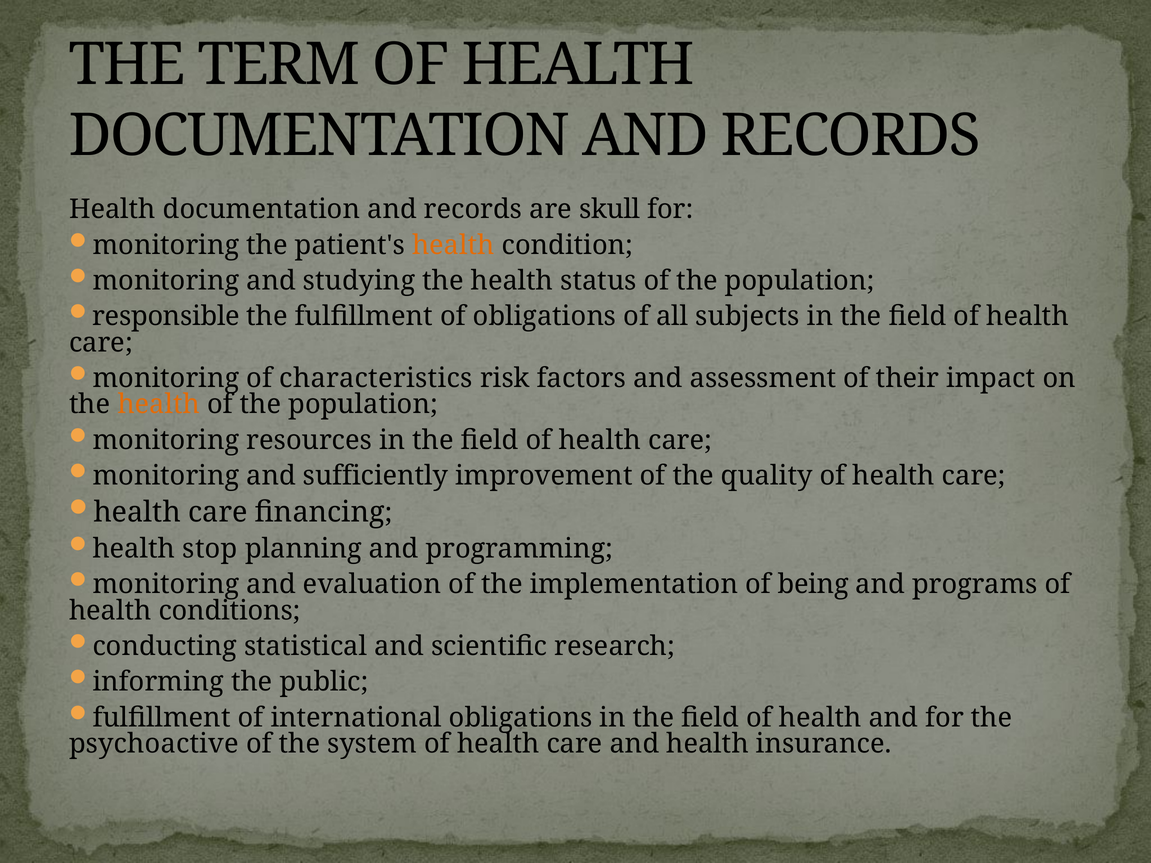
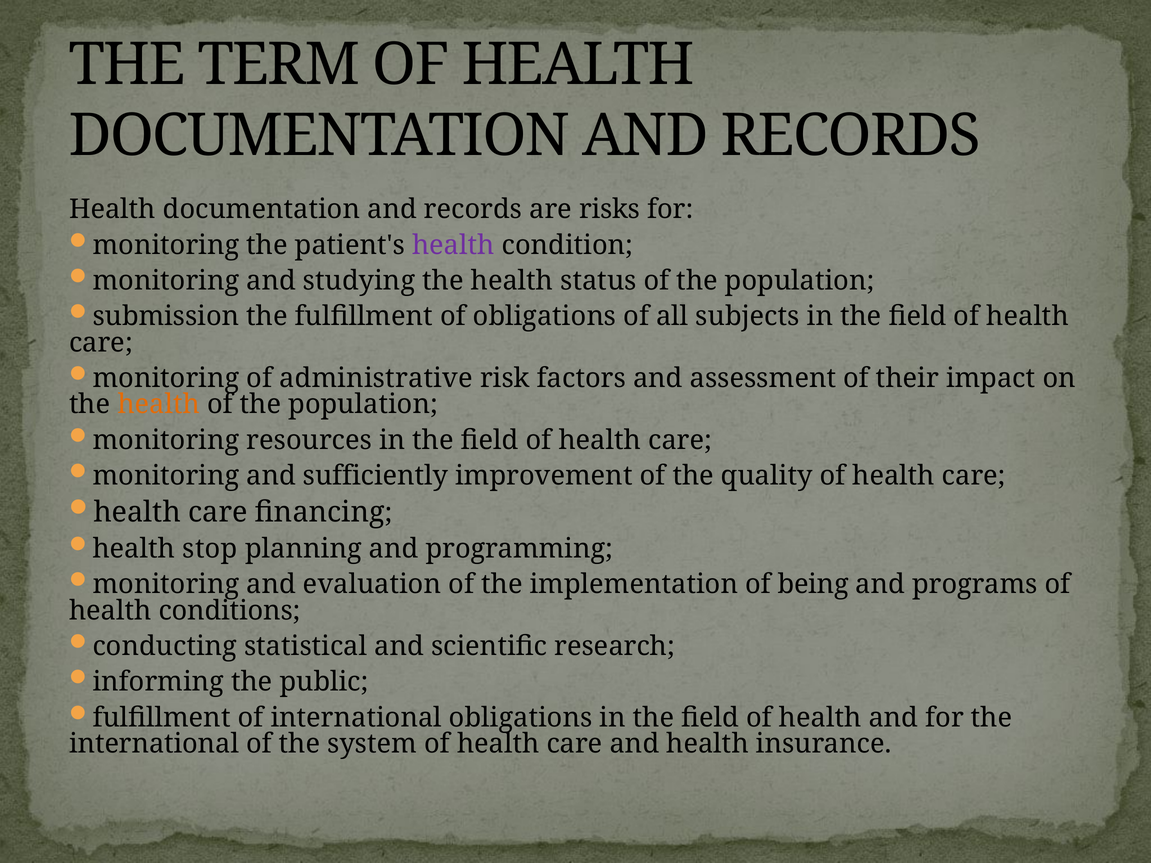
skull: skull -> risks
health at (453, 245) colour: orange -> purple
responsible: responsible -> submission
characteristics: characteristics -> administrative
psychoactive at (154, 744): psychoactive -> international
